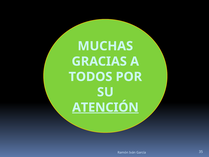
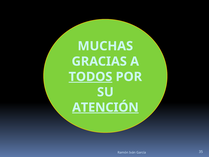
TODOS underline: none -> present
